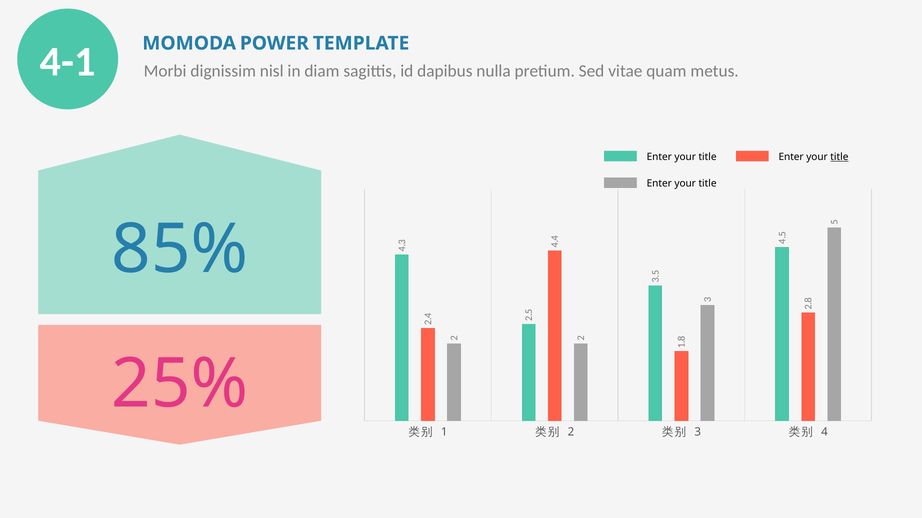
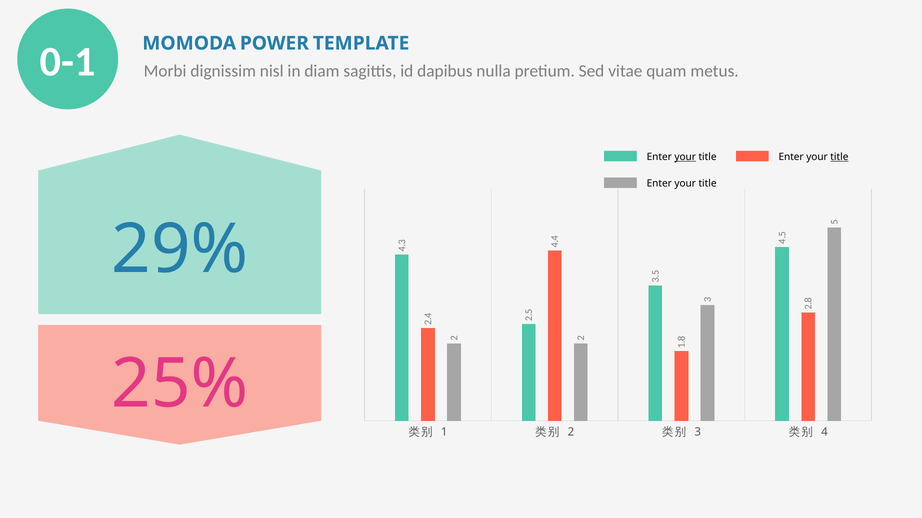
4-1: 4-1 -> 0-1
your at (685, 157) underline: none -> present
85%: 85% -> 29%
